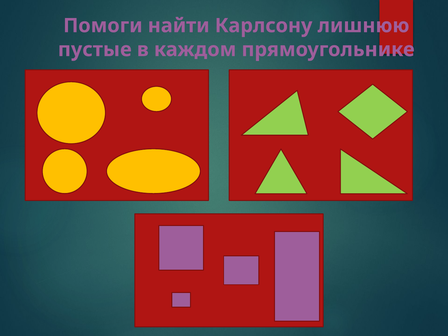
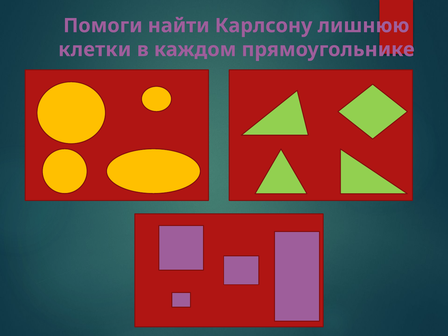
пустые: пустые -> клетки
